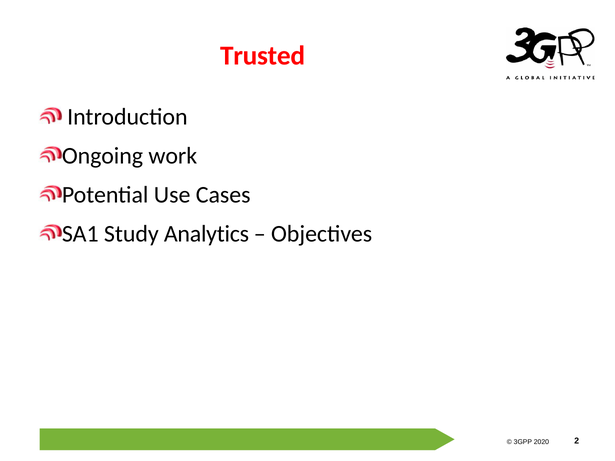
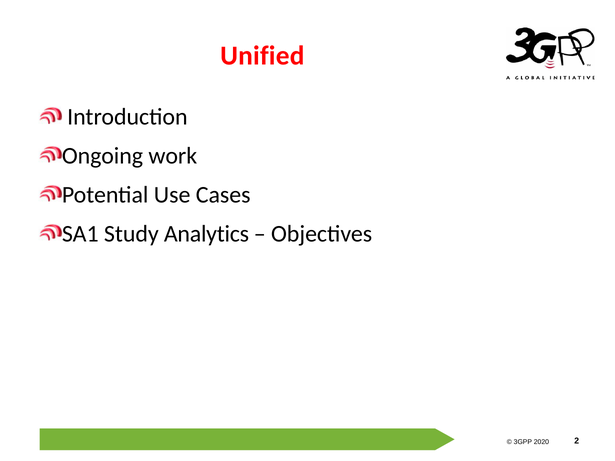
Trusted: Trusted -> Unified
